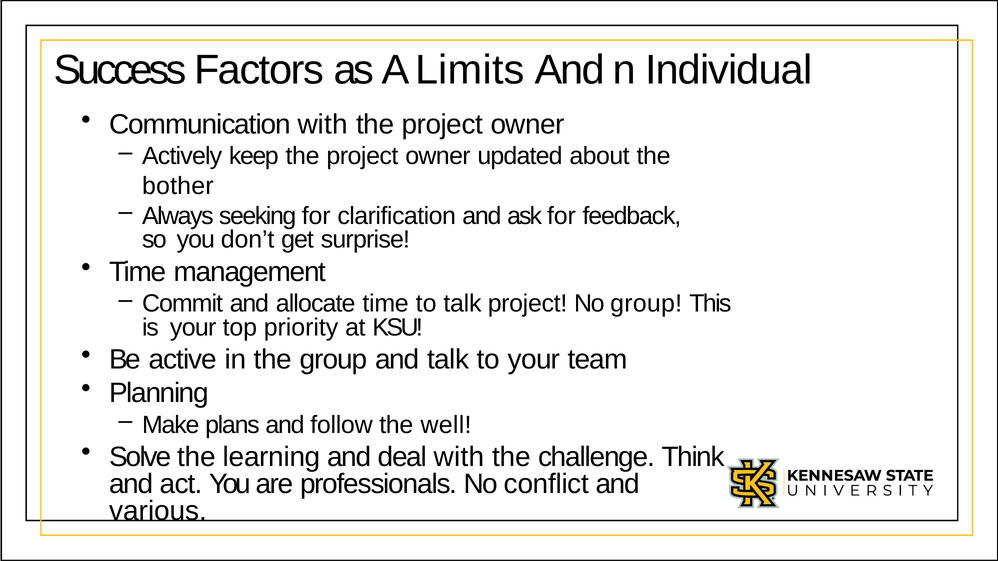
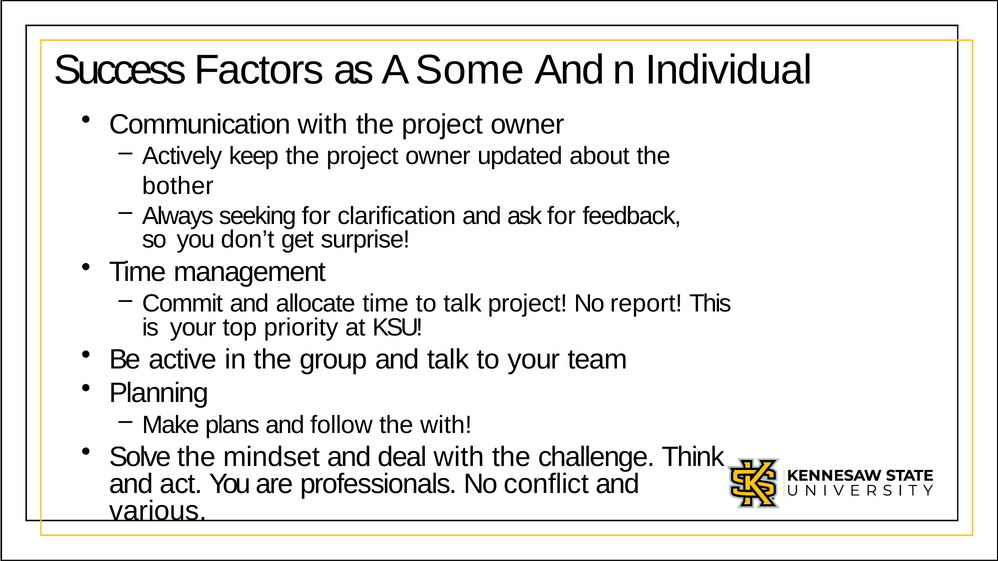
Limits: Limits -> Some
No group: group -> report
the well: well -> with
learning: learning -> mindset
